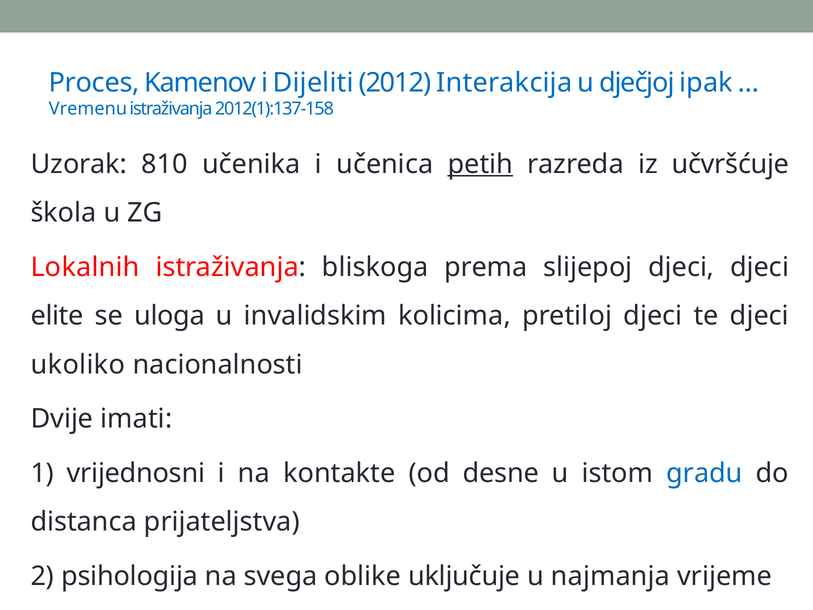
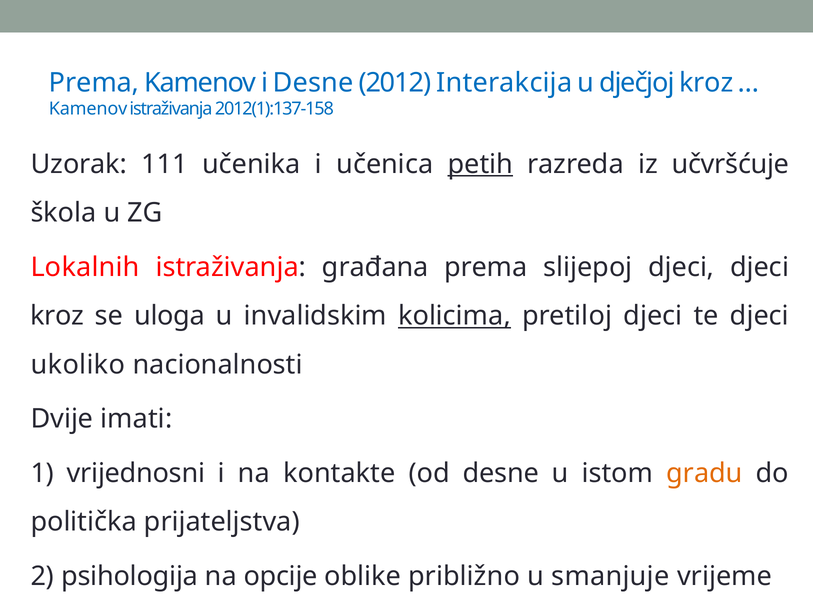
Proces at (94, 83): Proces -> Prema
i Dijeliti: Dijeliti -> Desne
dječjoj ipak: ipak -> kroz
Vremenu at (88, 109): Vremenu -> Kamenov
810: 810 -> 111
bliskoga: bliskoga -> građana
elite at (57, 316): elite -> kroz
kolicima underline: none -> present
gradu colour: blue -> orange
distanca: distanca -> politička
svega: svega -> opcije
uključuje: uključuje -> približno
najmanja: najmanja -> smanjuje
